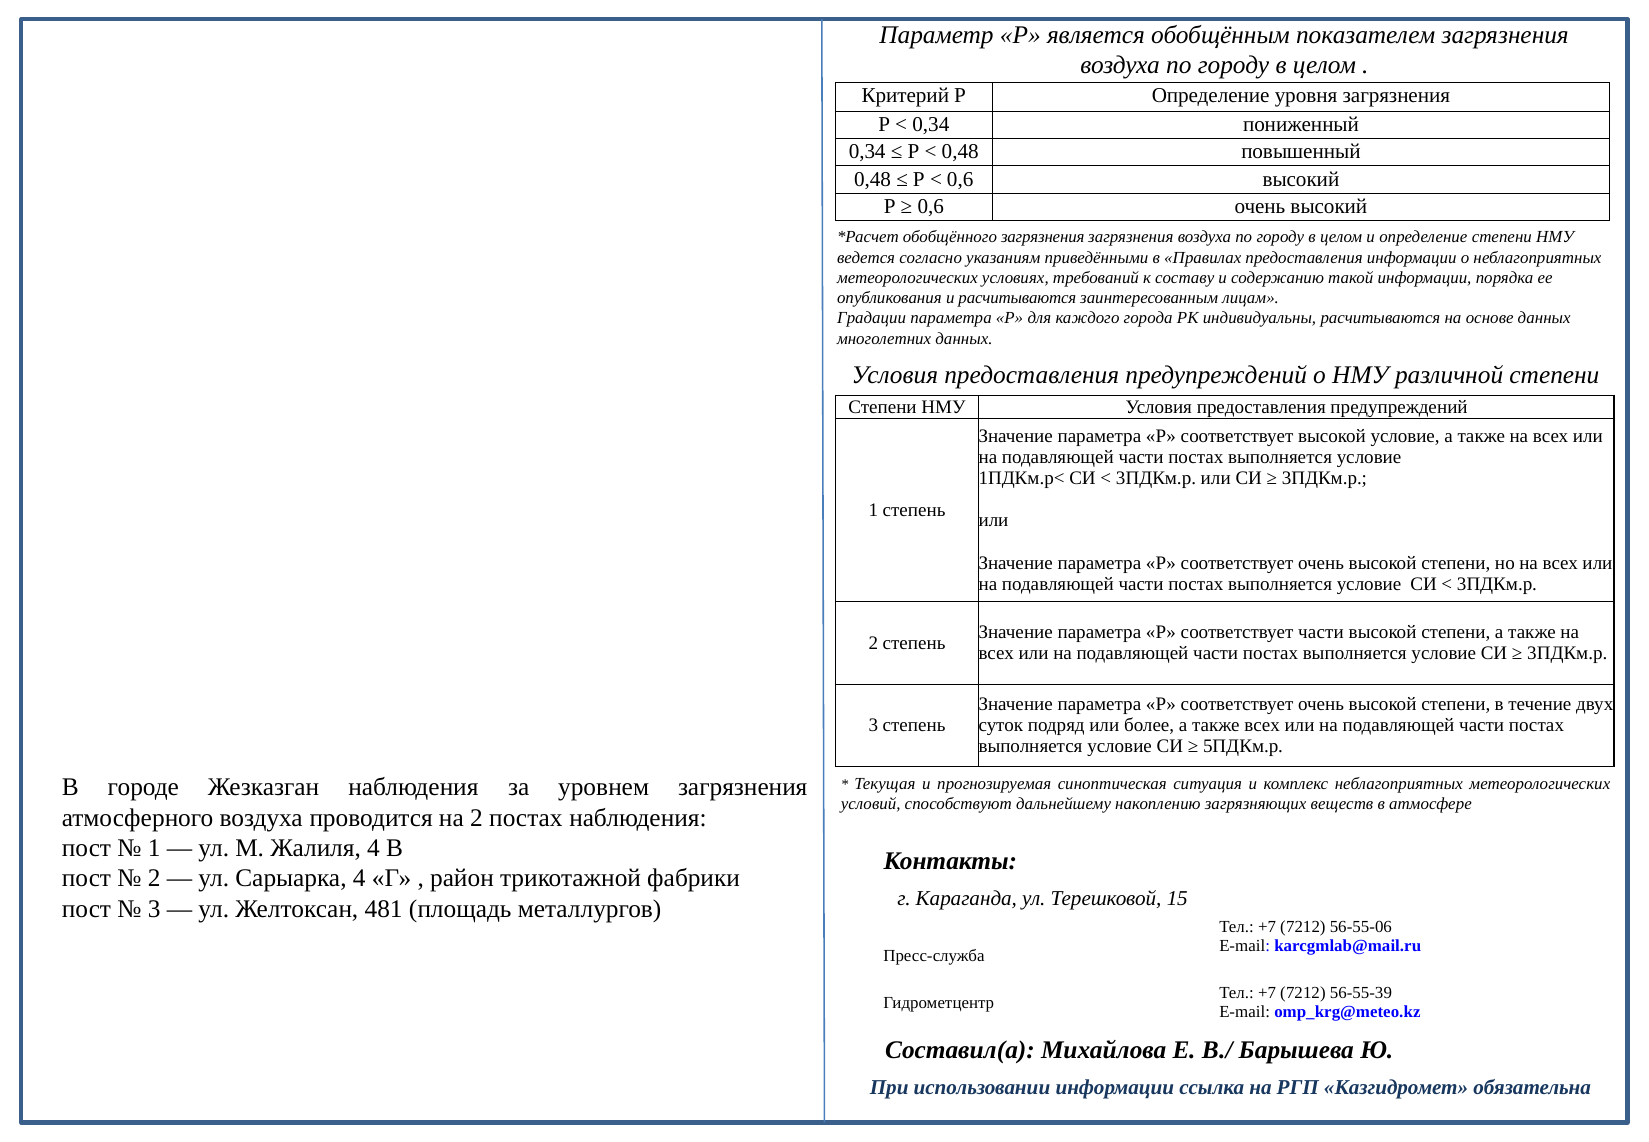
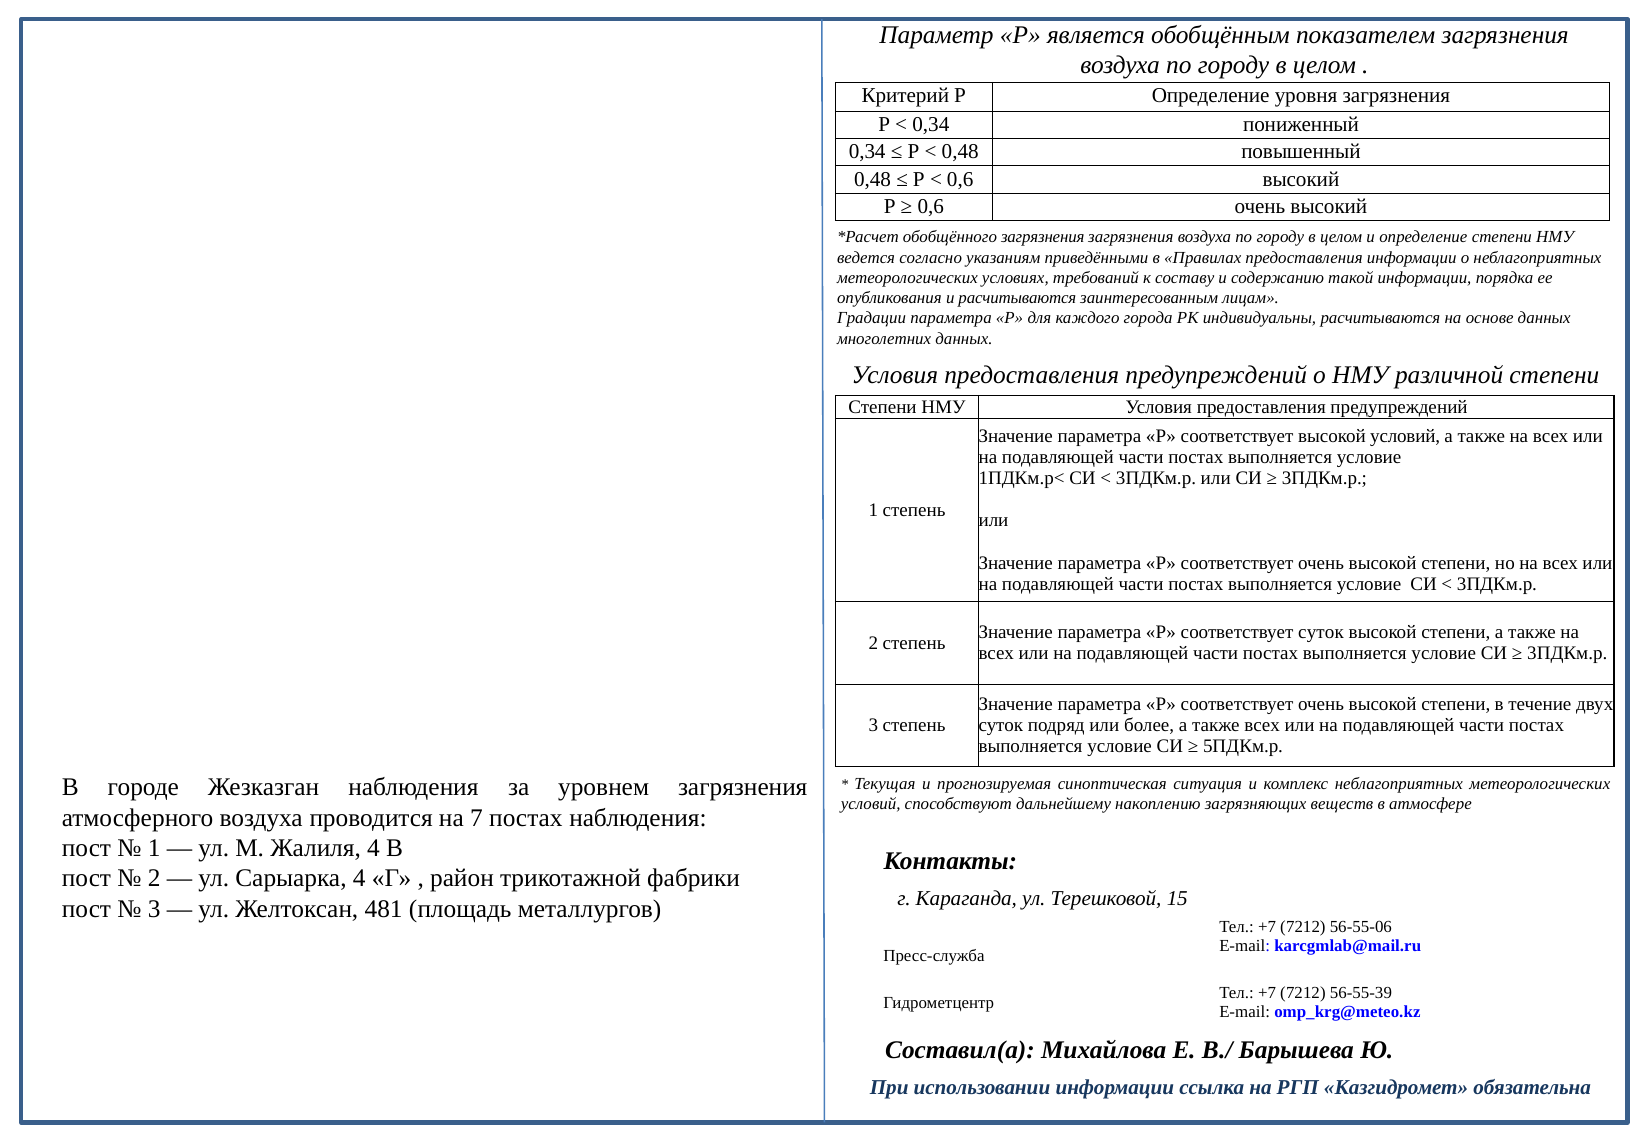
высокой условие: условие -> условий
соответствует части: части -> суток
на 2: 2 -> 7
